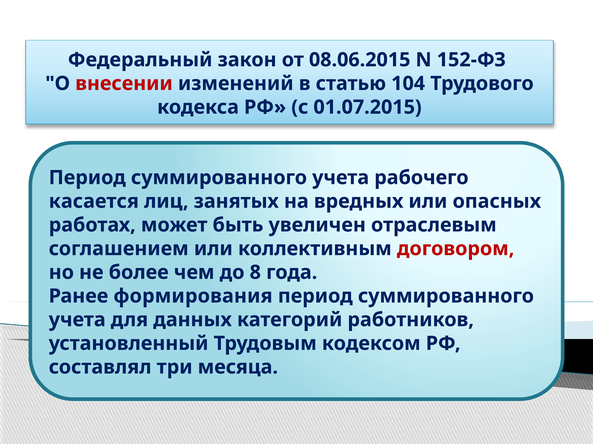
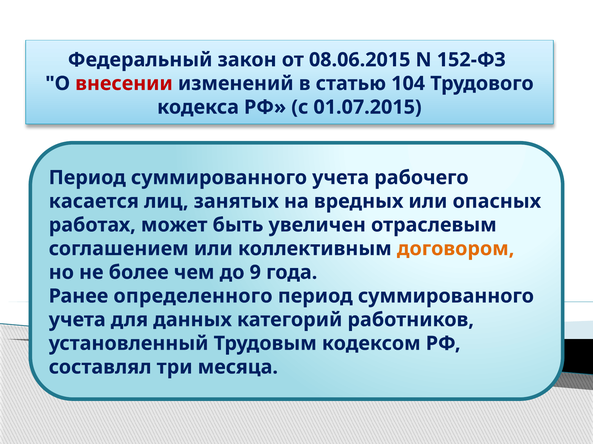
договором colour: red -> orange
8: 8 -> 9
формирования: формирования -> определенного
